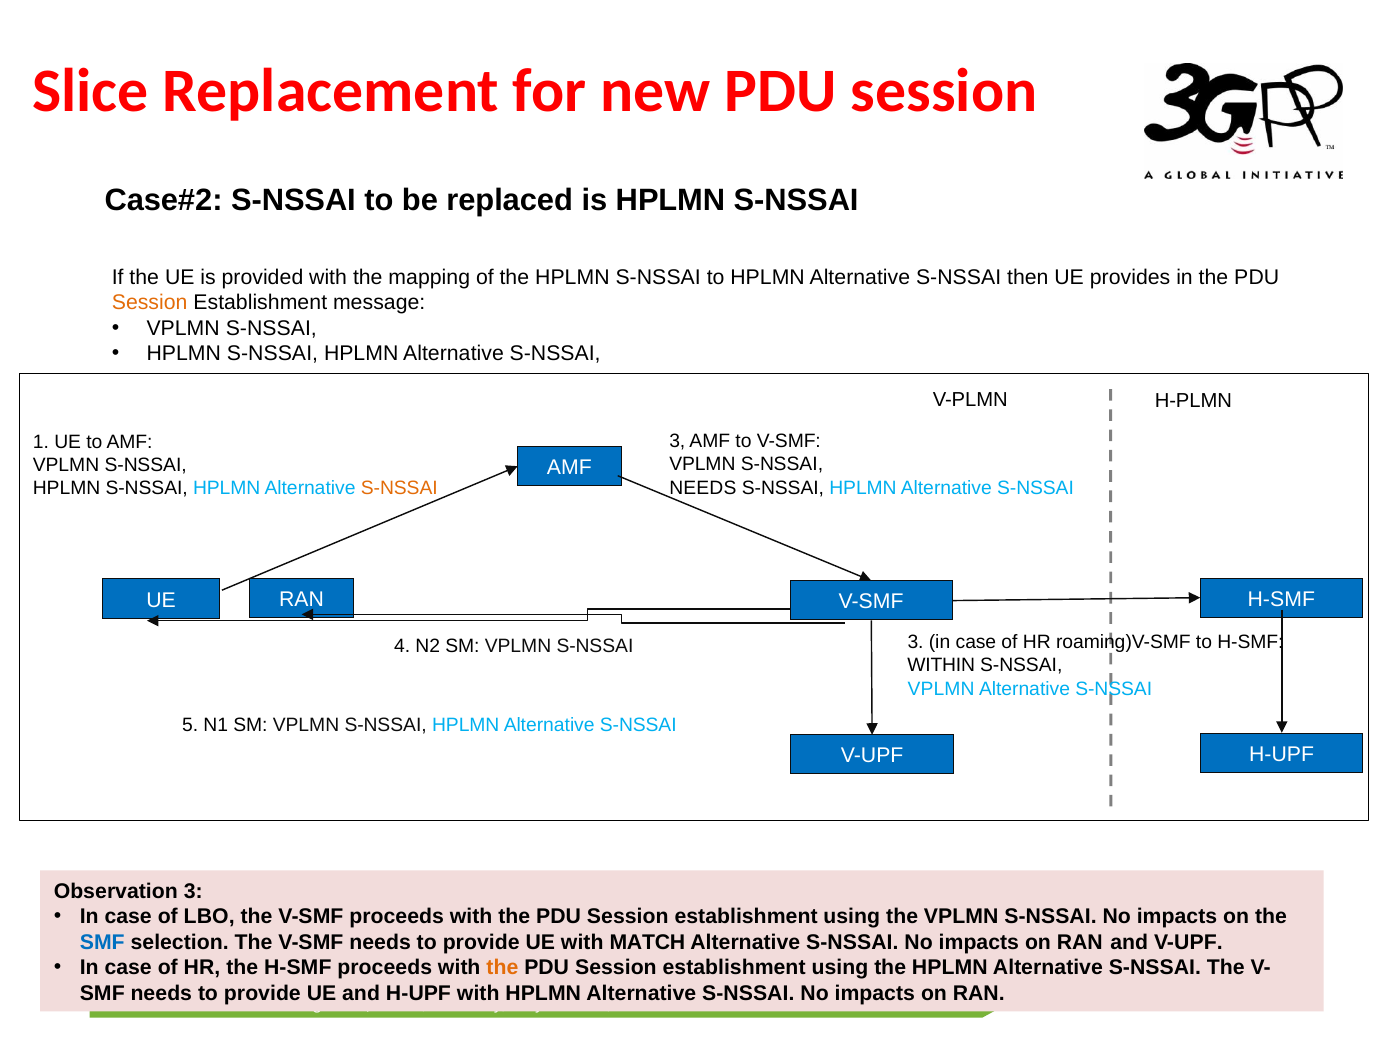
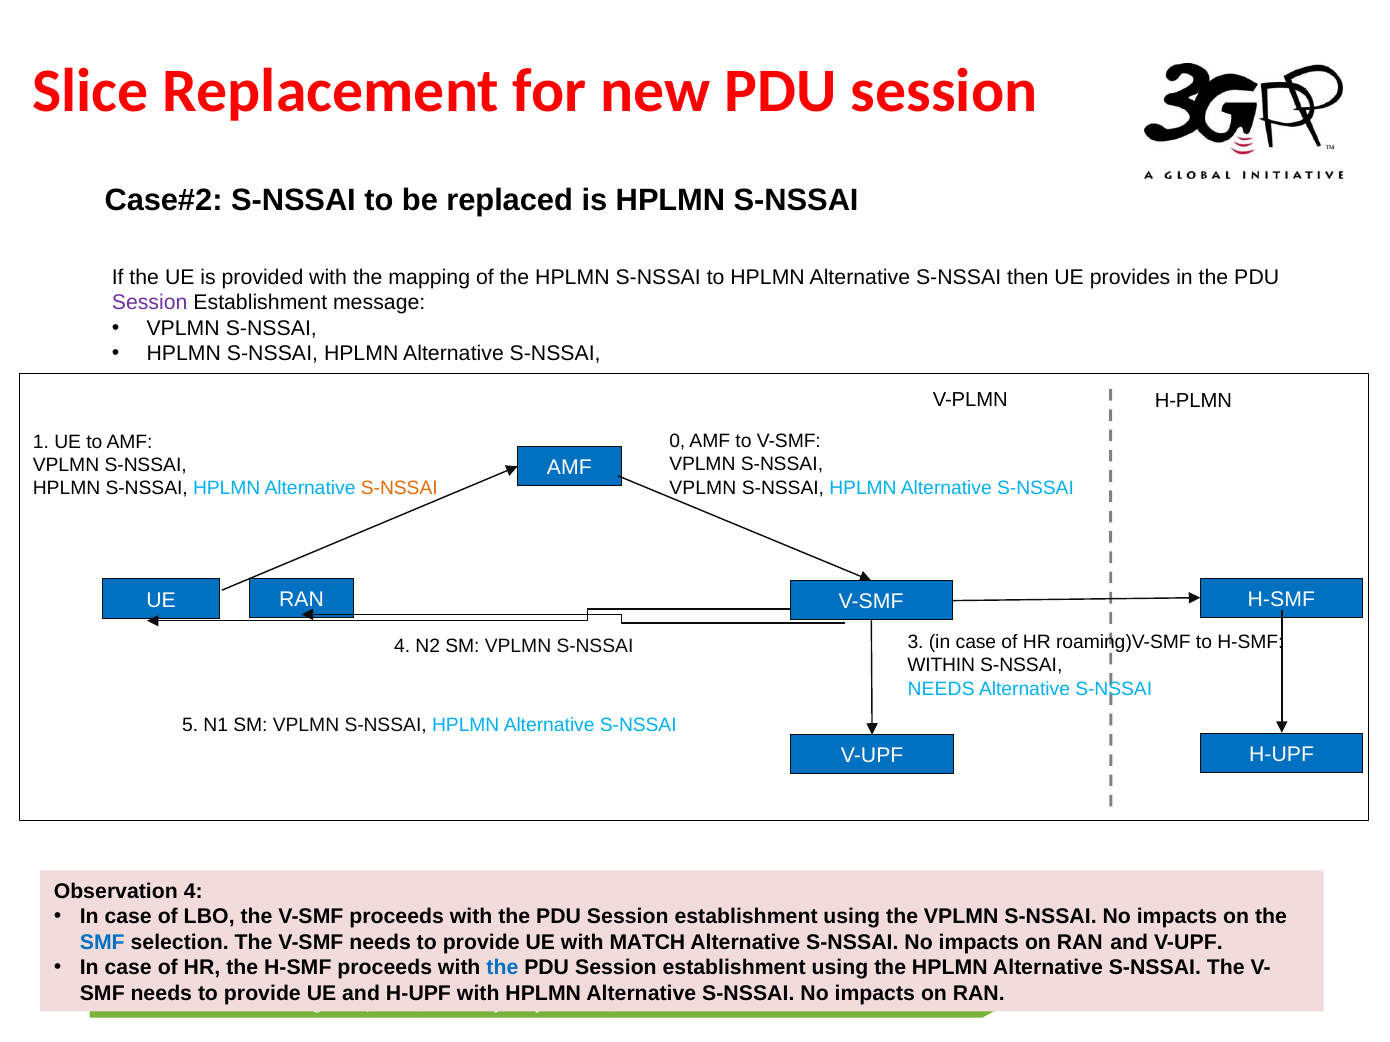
Session at (150, 303) colour: orange -> purple
3 at (677, 441): 3 -> 0
NEEDS at (703, 488): NEEDS -> VPLMN
VPLMN at (941, 689): VPLMN -> NEEDS
Observation 3: 3 -> 4
the at (502, 968) colour: orange -> blue
